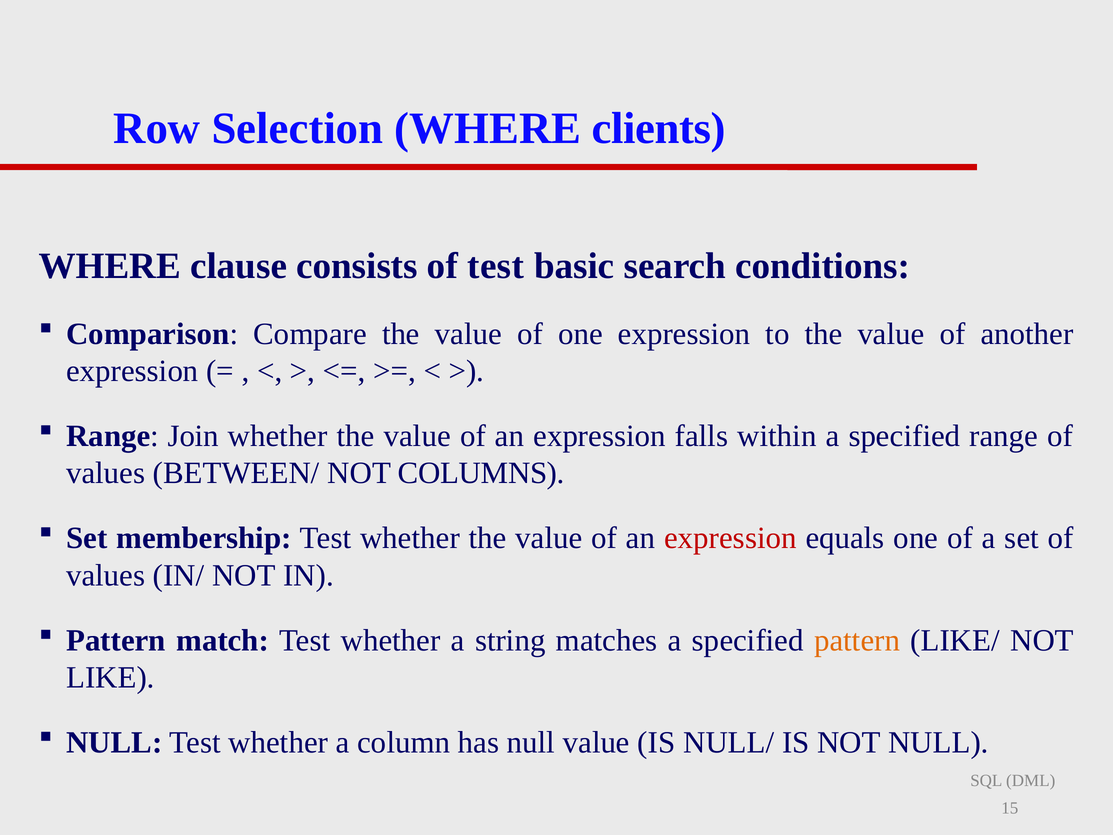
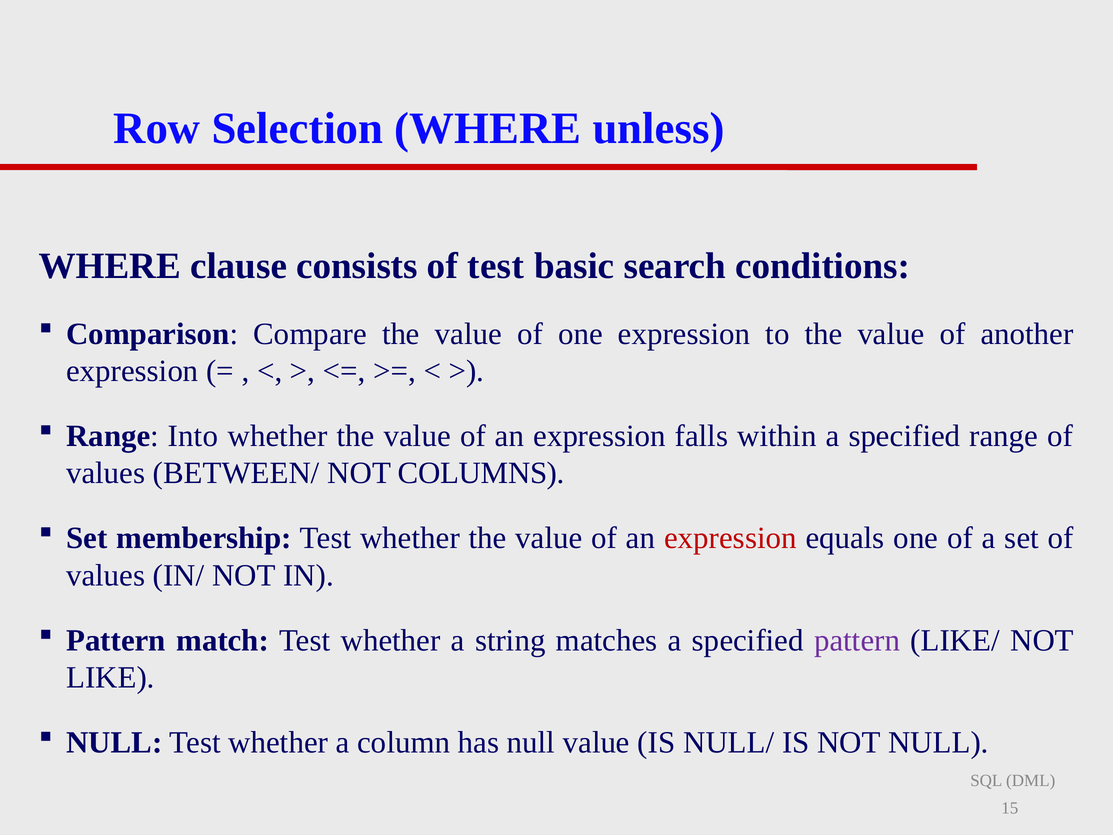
clients: clients -> unless
Join: Join -> Into
pattern at (857, 640) colour: orange -> purple
